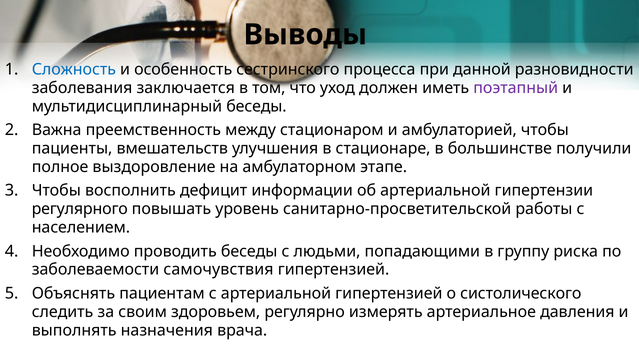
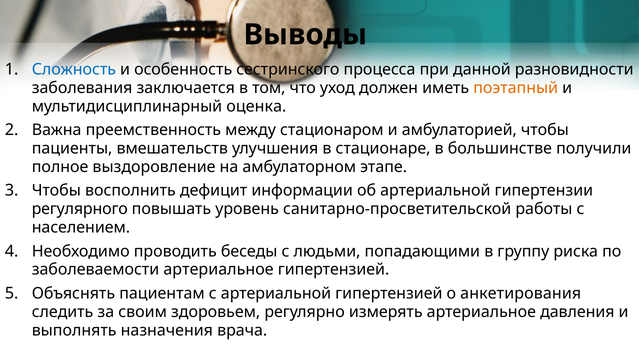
поэтапный colour: purple -> orange
мультидисциплинарный беседы: беседы -> оценка
заболеваемости самочувствия: самочувствия -> артериальное
систолического: систолического -> анкетирования
